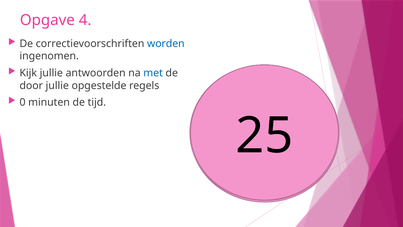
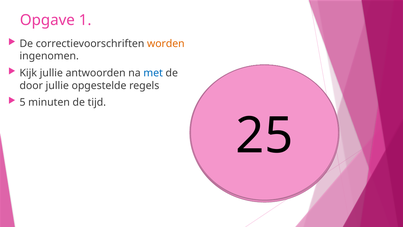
4: 4 -> 1
worden colour: blue -> orange
0: 0 -> 5
